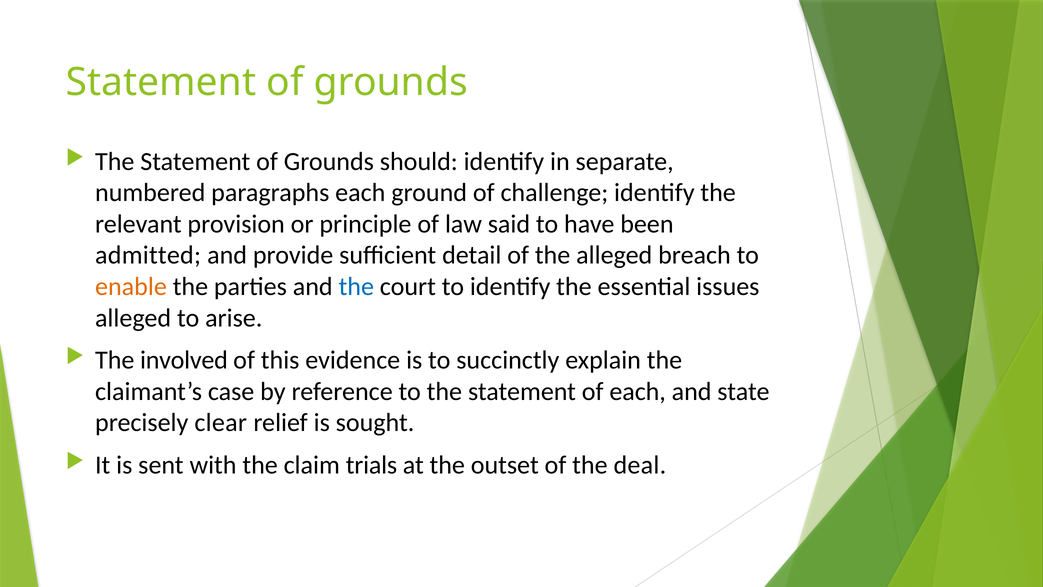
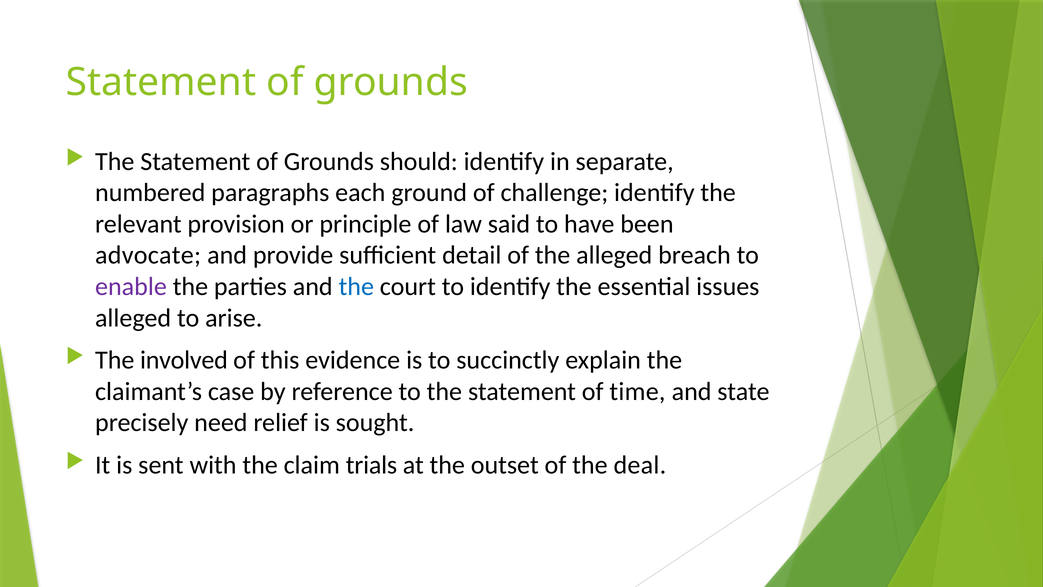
admitted: admitted -> advocate
enable colour: orange -> purple
of each: each -> time
clear: clear -> need
